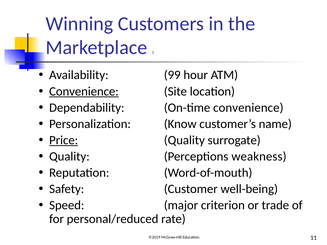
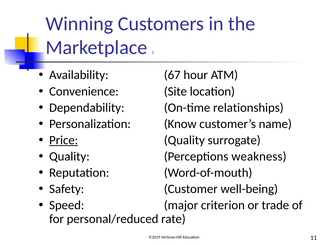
99: 99 -> 67
Convenience at (84, 91) underline: present -> none
On-time convenience: convenience -> relationships
